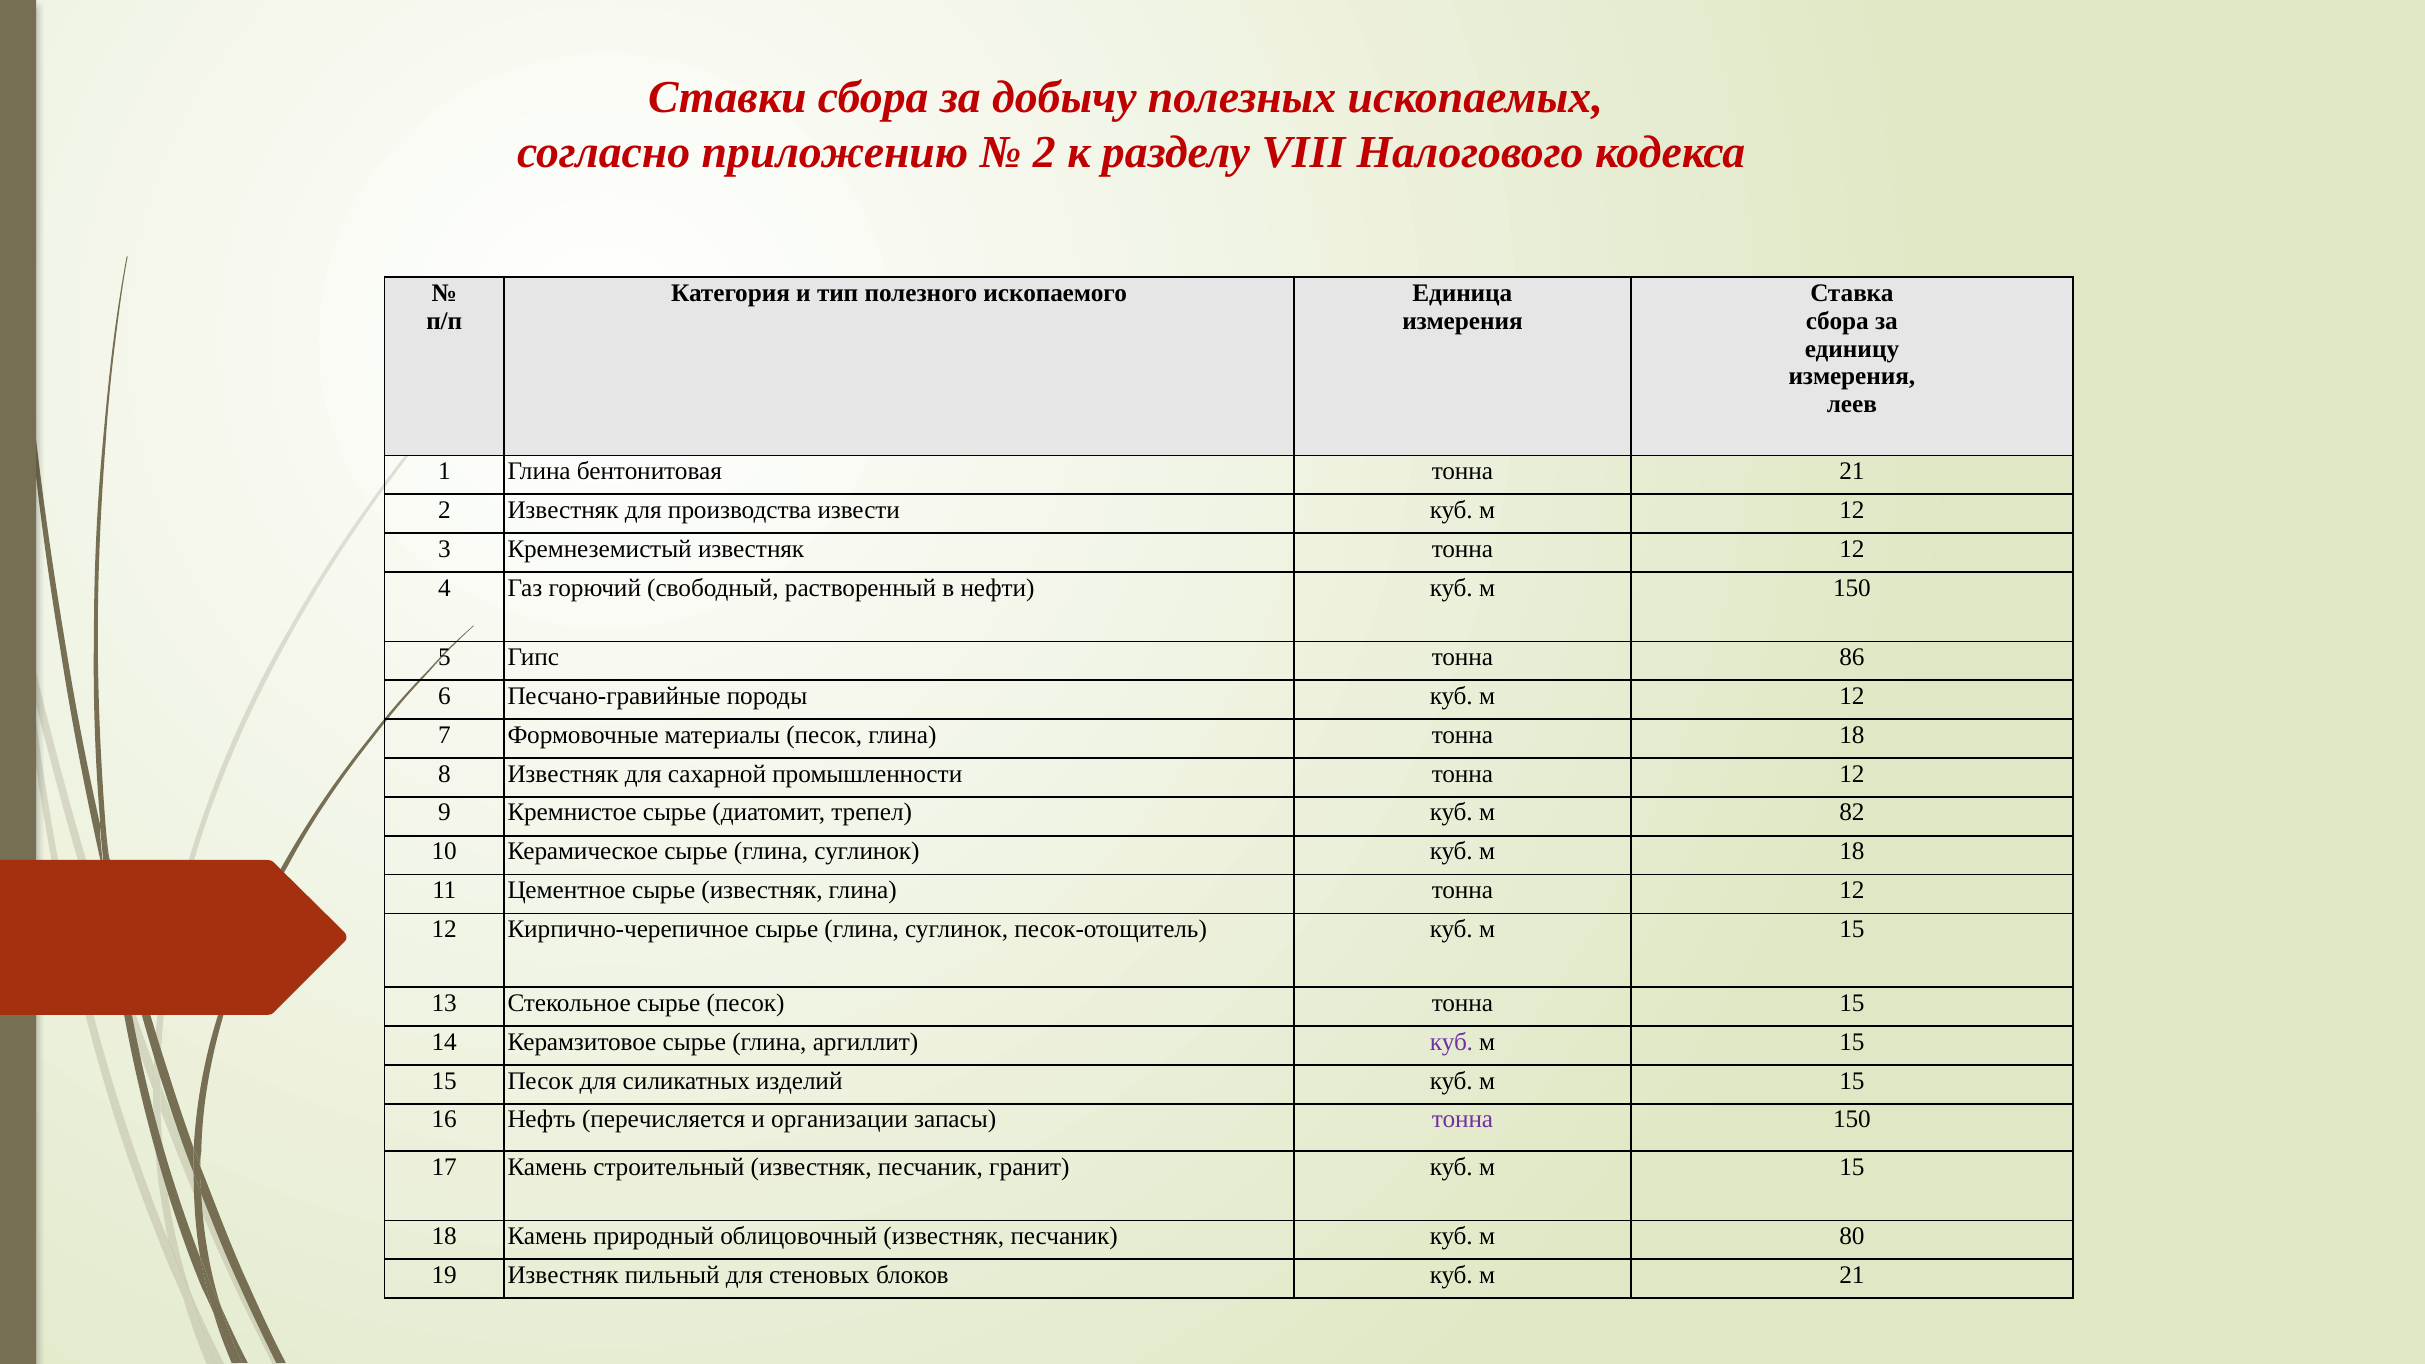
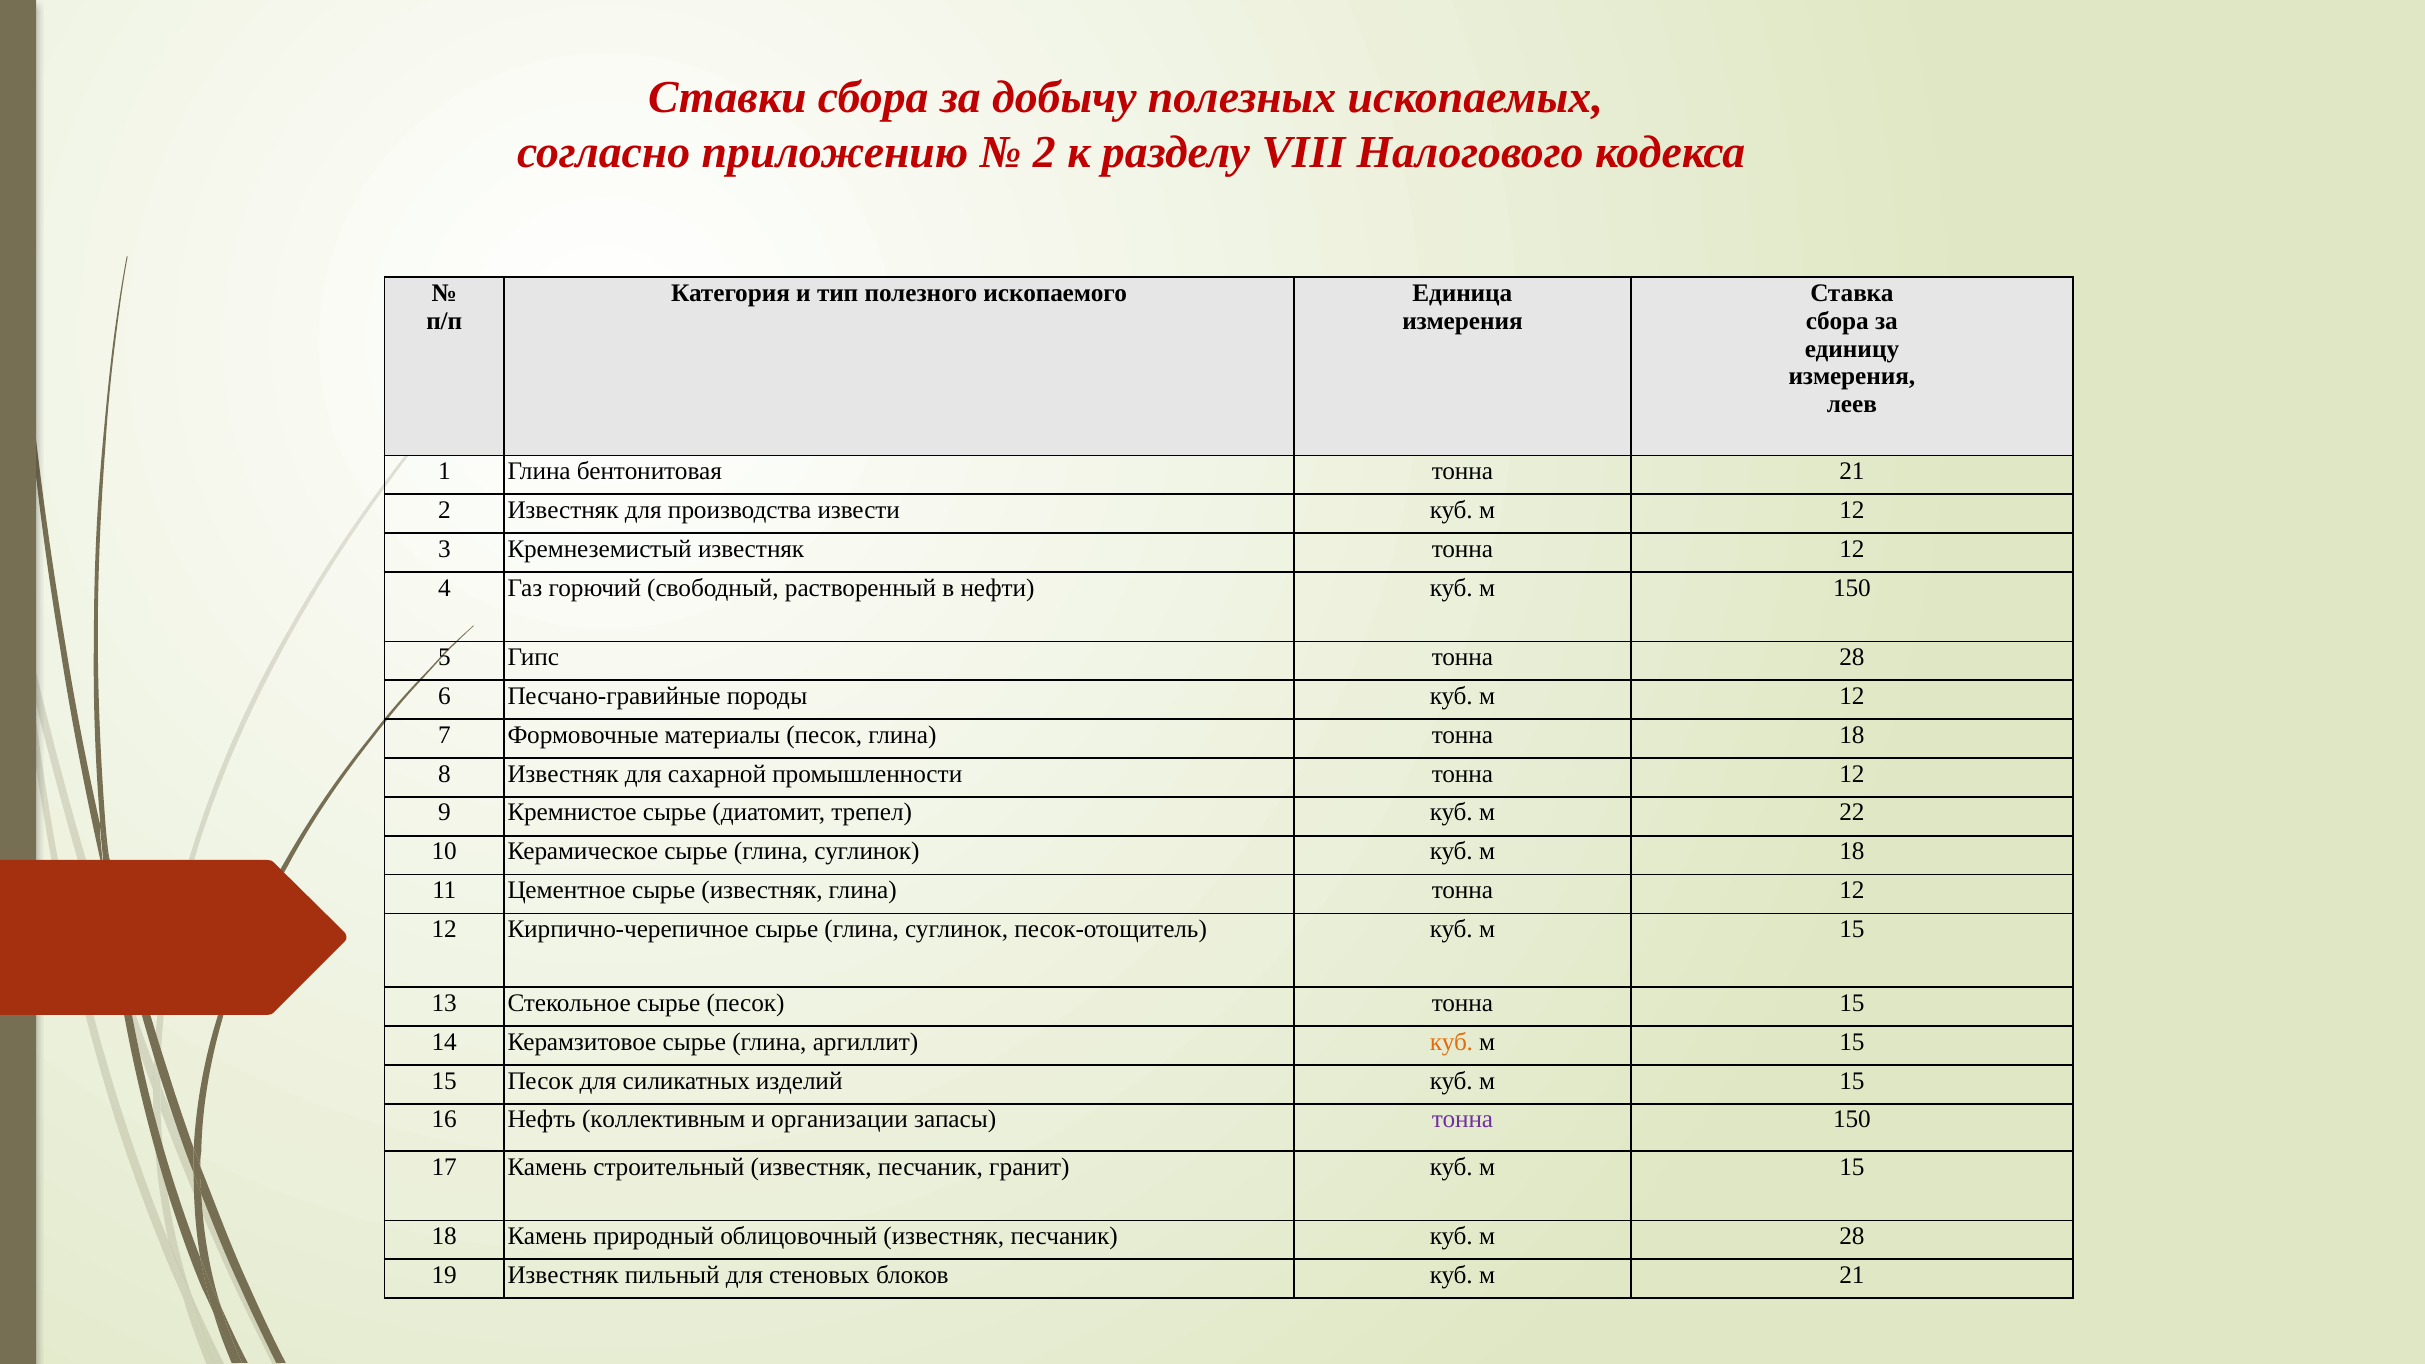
тонна 86: 86 -> 28
82: 82 -> 22
куб at (1451, 1042) colour: purple -> orange
перечисляется: перечисляется -> коллективным
м 80: 80 -> 28
